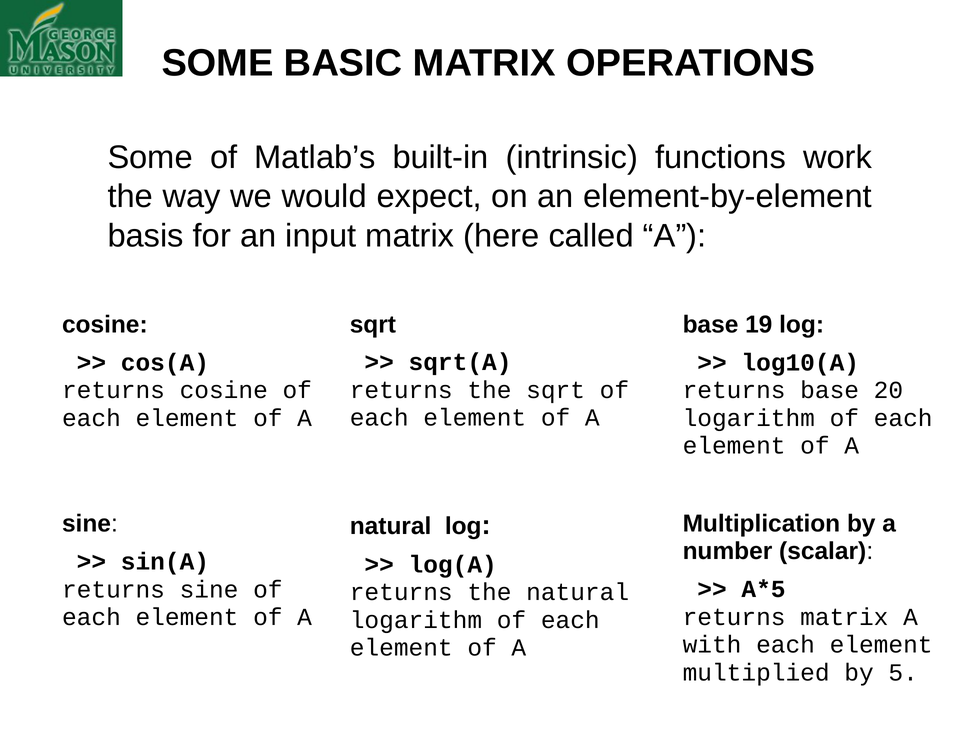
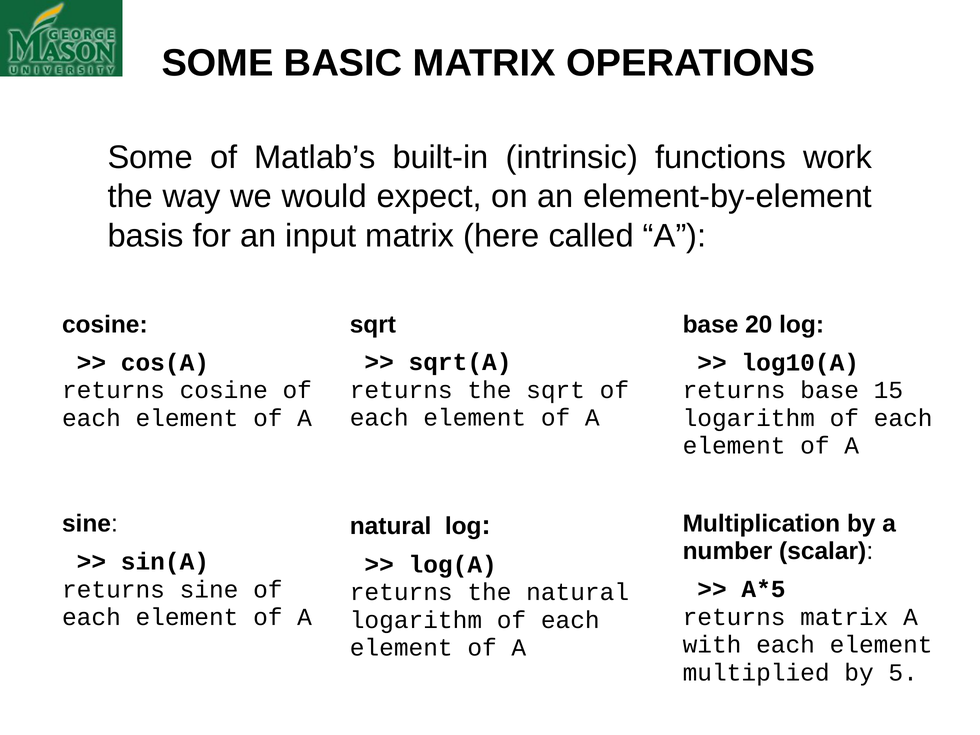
19: 19 -> 20
20: 20 -> 15
